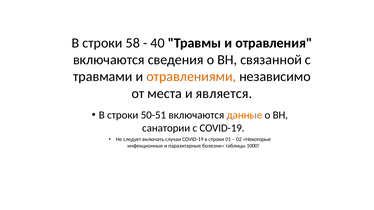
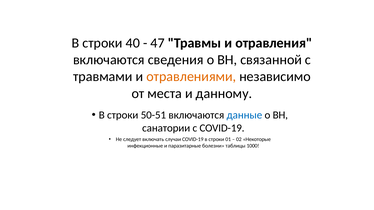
строки 58: 58 -> 40
40: 40 -> 47
является: является -> данному
данные colour: orange -> blue
